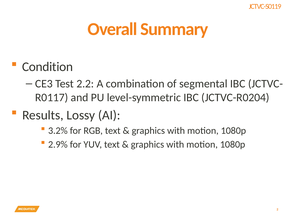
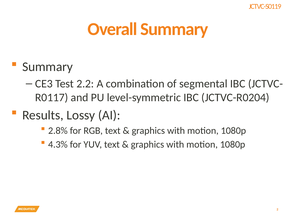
Condition at (48, 67): Condition -> Summary
3.2%: 3.2% -> 2.8%
2.9%: 2.9% -> 4.3%
